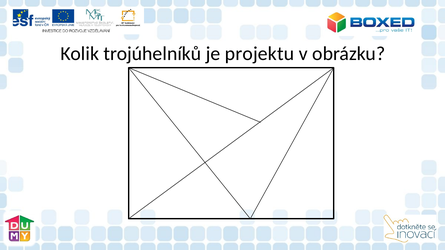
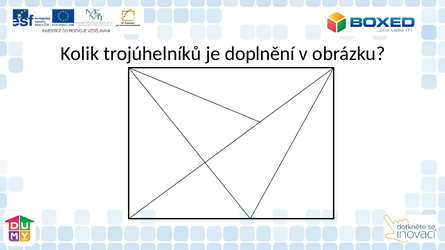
projektu: projektu -> doplnění
